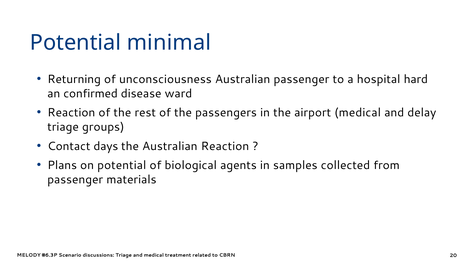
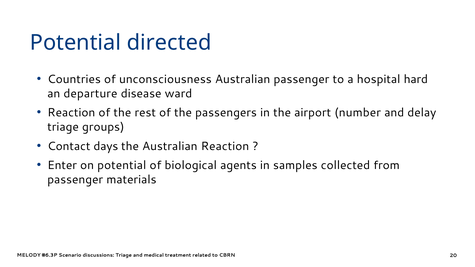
minimal: minimal -> directed
Returning: Returning -> Countries
confirmed: confirmed -> departure
airport medical: medical -> number
Plans: Plans -> Enter
